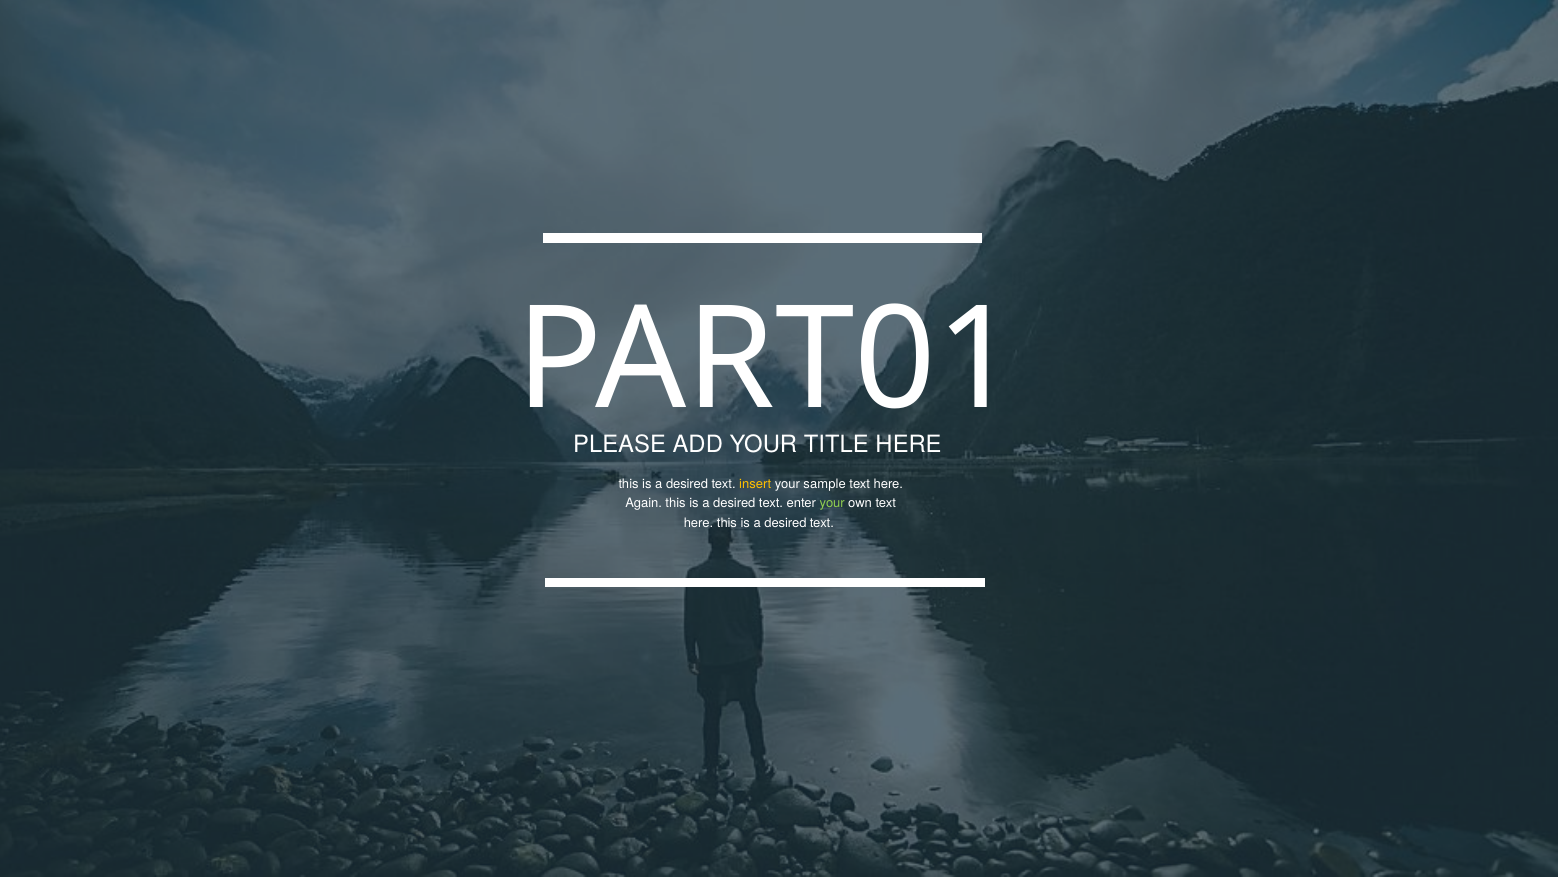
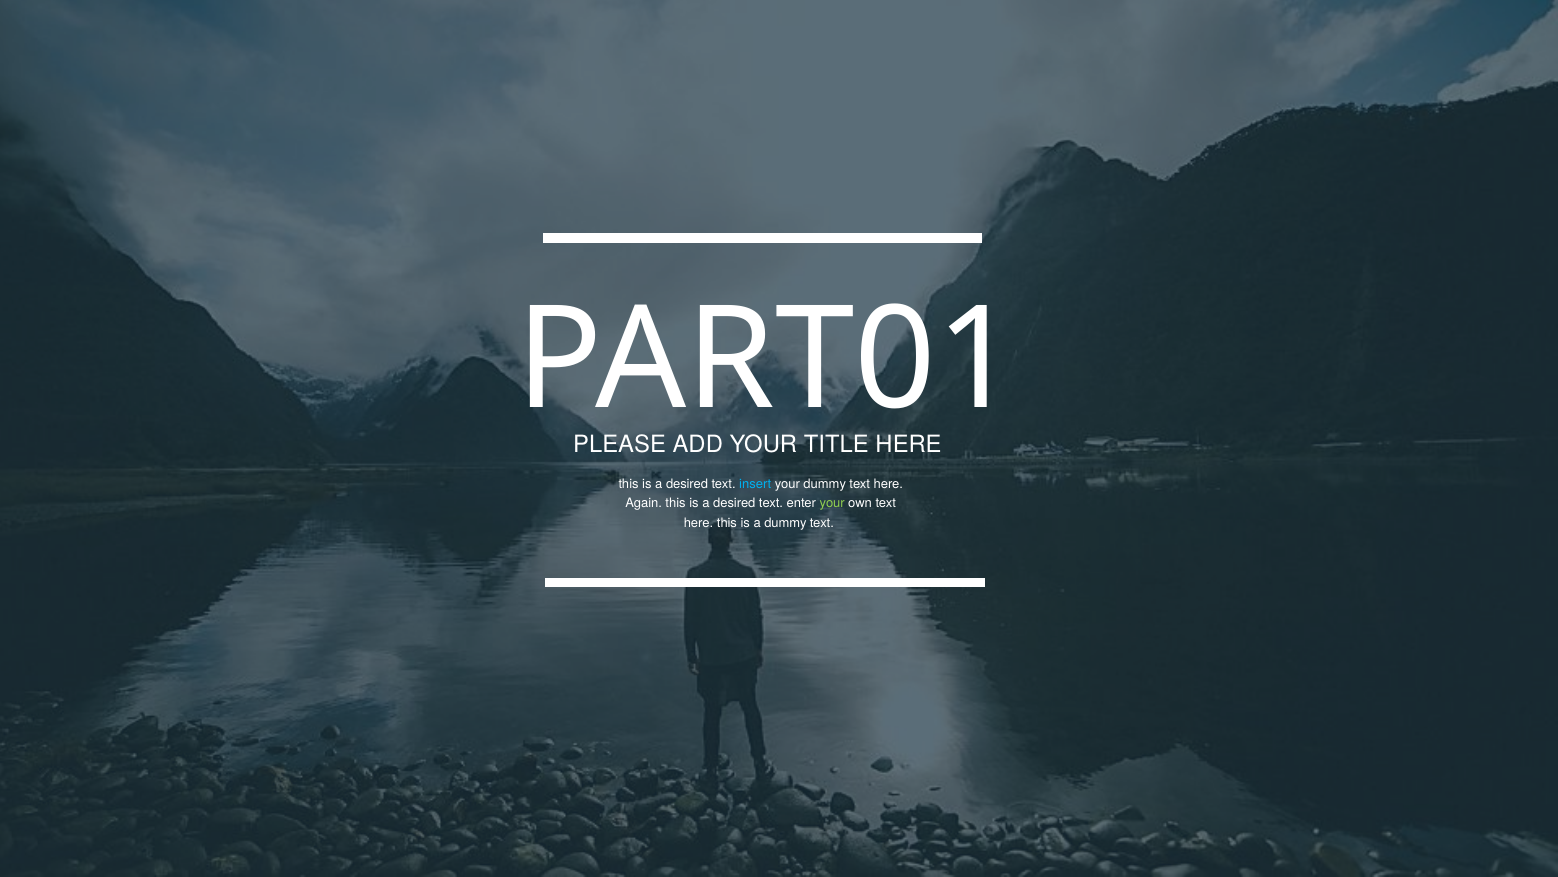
insert colour: yellow -> light blue
your sample: sample -> dummy
desired at (785, 523): desired -> dummy
